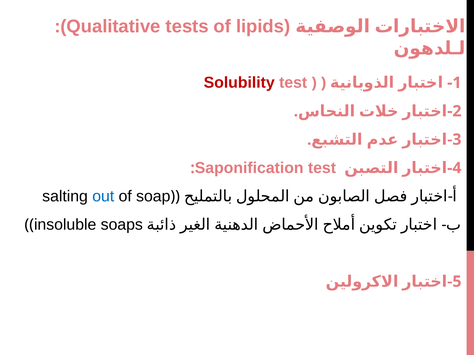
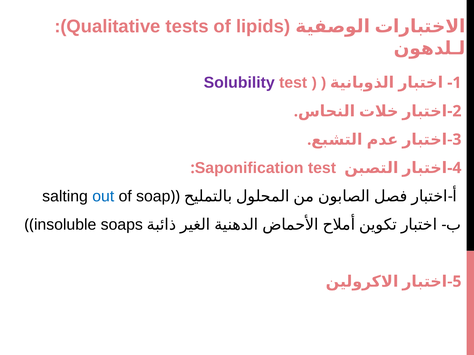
Solubility colour: red -> purple
